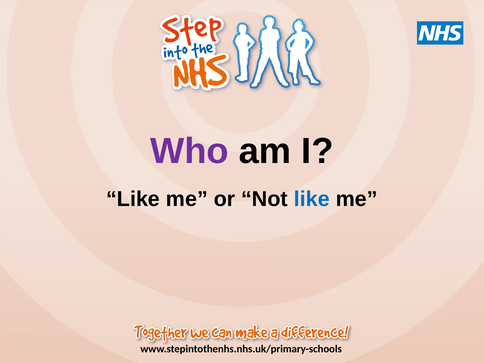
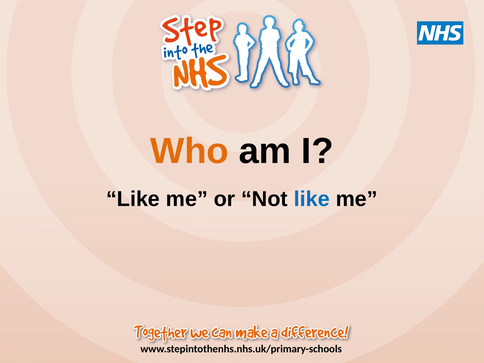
Who colour: purple -> orange
